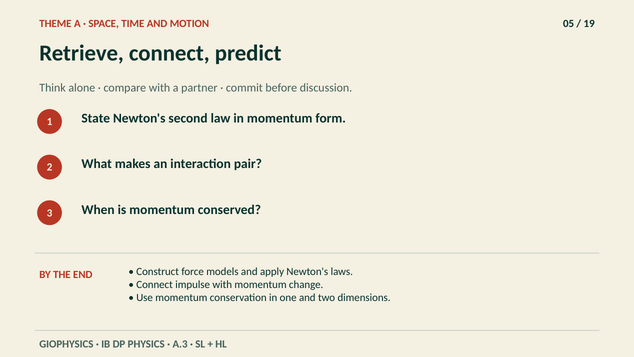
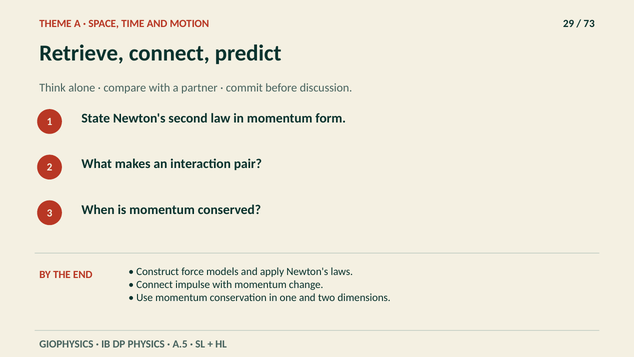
05: 05 -> 29
19: 19 -> 73
A.3: A.3 -> A.5
